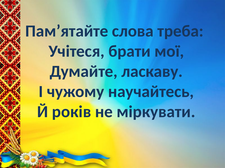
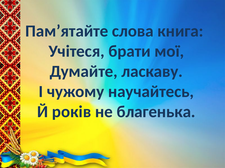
треба: треба -> книга
міркувати: міркувати -> благенька
